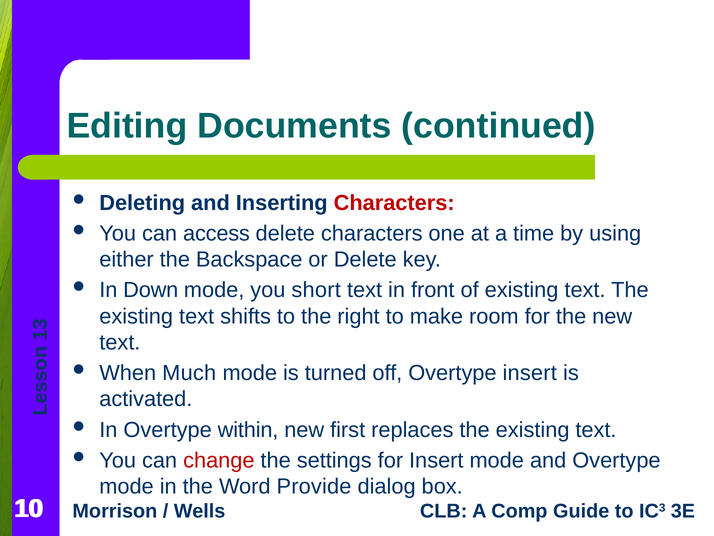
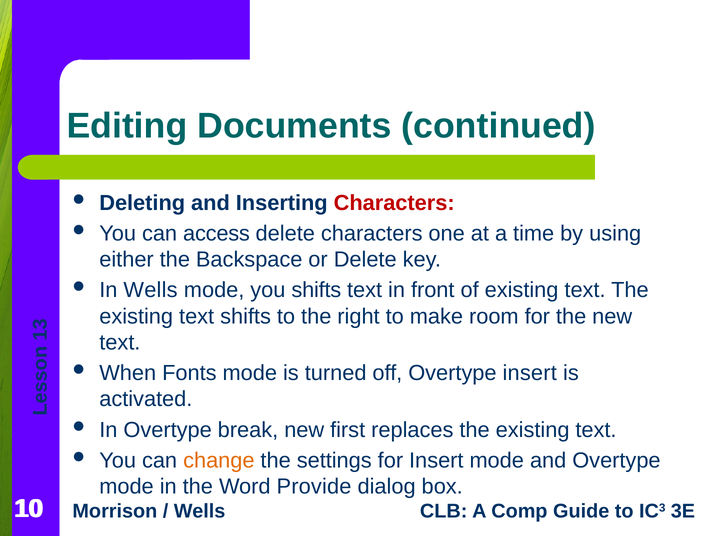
In Down: Down -> Wells
you short: short -> shifts
Much: Much -> Fonts
within: within -> break
change colour: red -> orange
